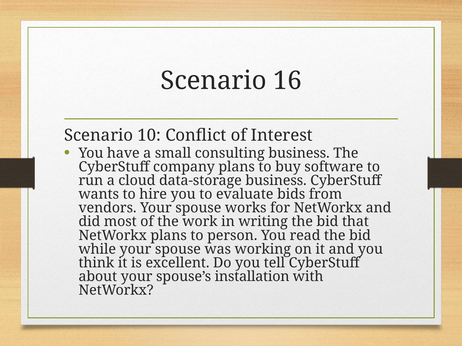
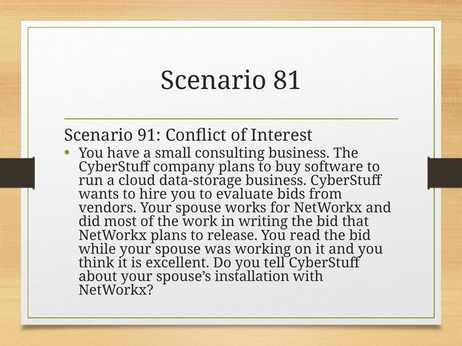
16: 16 -> 81
10: 10 -> 91
person: person -> release
